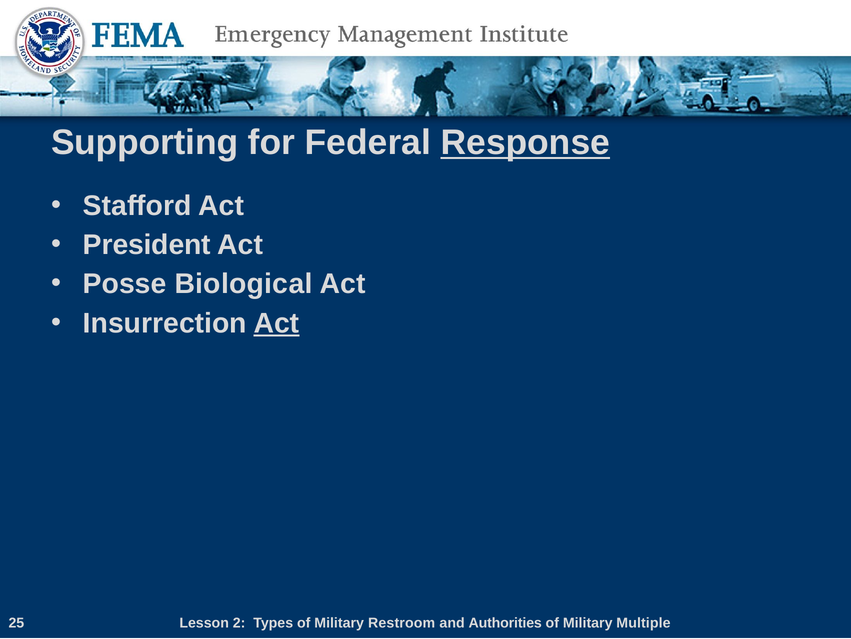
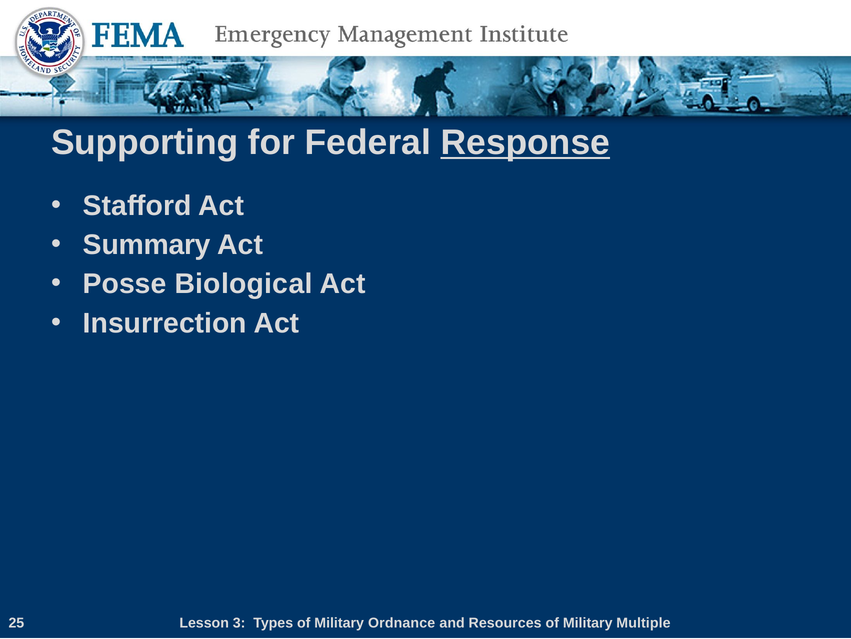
President: President -> Summary
Act at (276, 323) underline: present -> none
2: 2 -> 3
Restroom: Restroom -> Ordnance
Authorities: Authorities -> Resources
